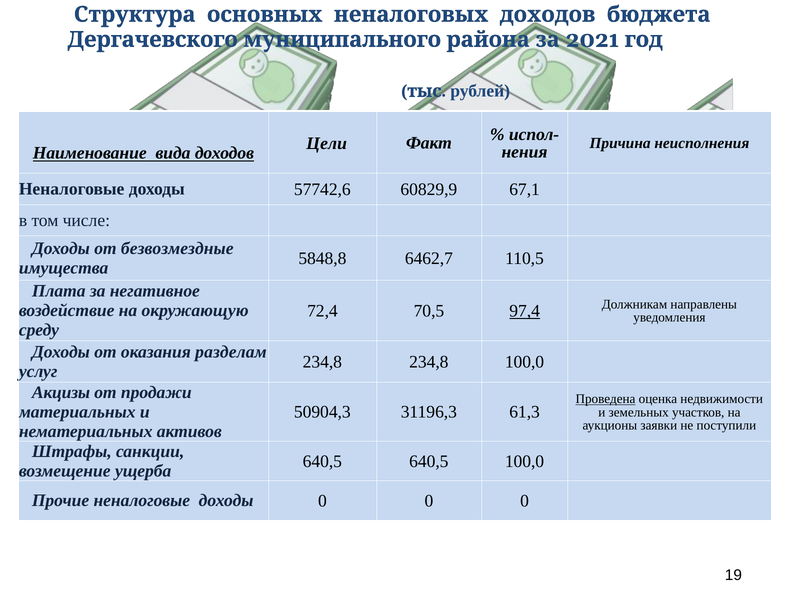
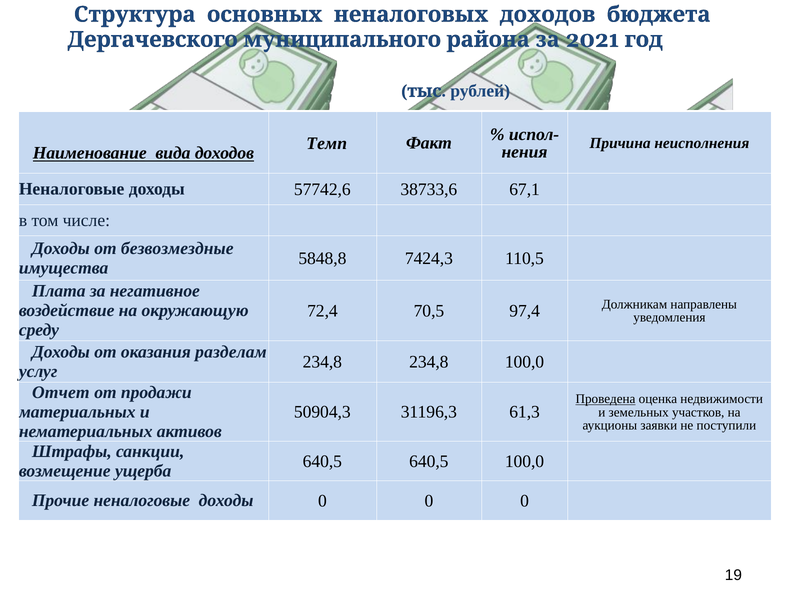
Цели: Цели -> Темп
60829,9: 60829,9 -> 38733,6
6462,7: 6462,7 -> 7424,3
97,4 underline: present -> none
Акцизы: Акцизы -> Отчет
